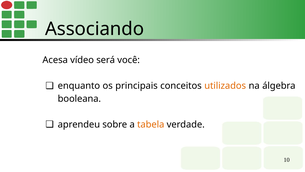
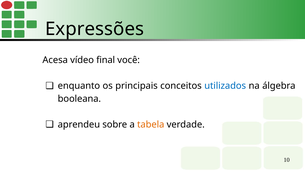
Associando: Associando -> Expressões
será: será -> final
utilizados colour: orange -> blue
